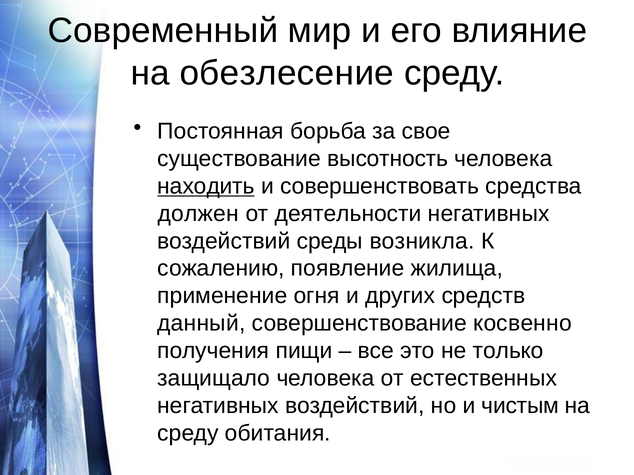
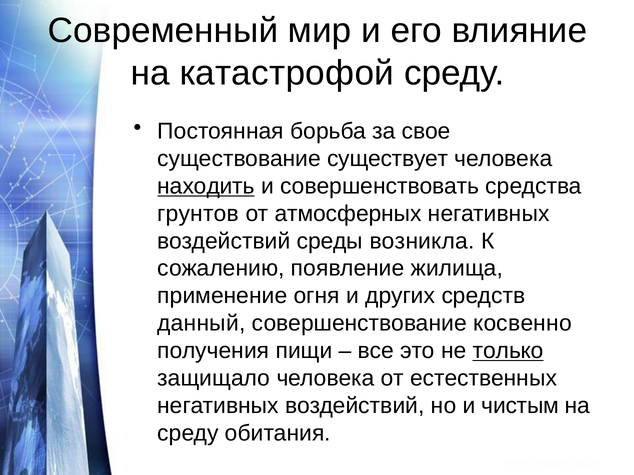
обезлесение: обезлесение -> катастрофой
высотность: высотность -> существует
должен: должен -> грунтов
деятельности: деятельности -> атмосферных
только underline: none -> present
